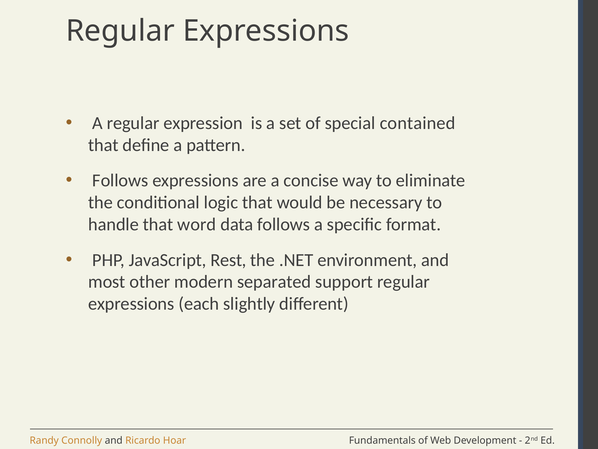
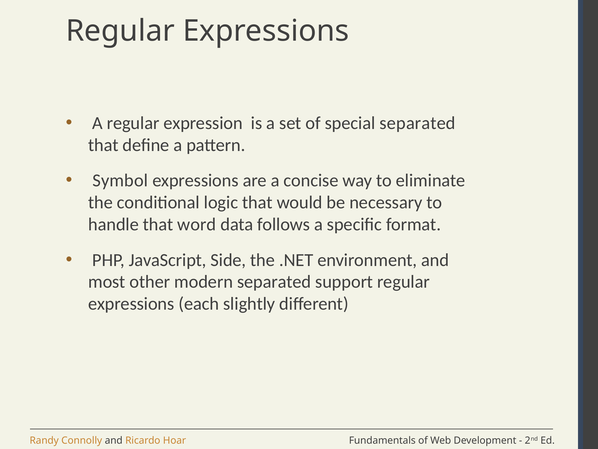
special contained: contained -> separated
Follows at (120, 180): Follows -> Symbol
Rest: Rest -> Side
